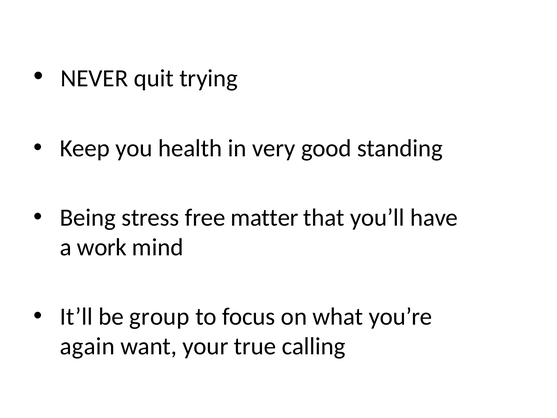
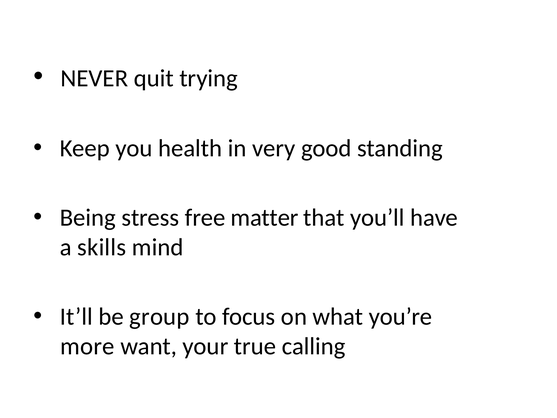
work: work -> skills
again: again -> more
